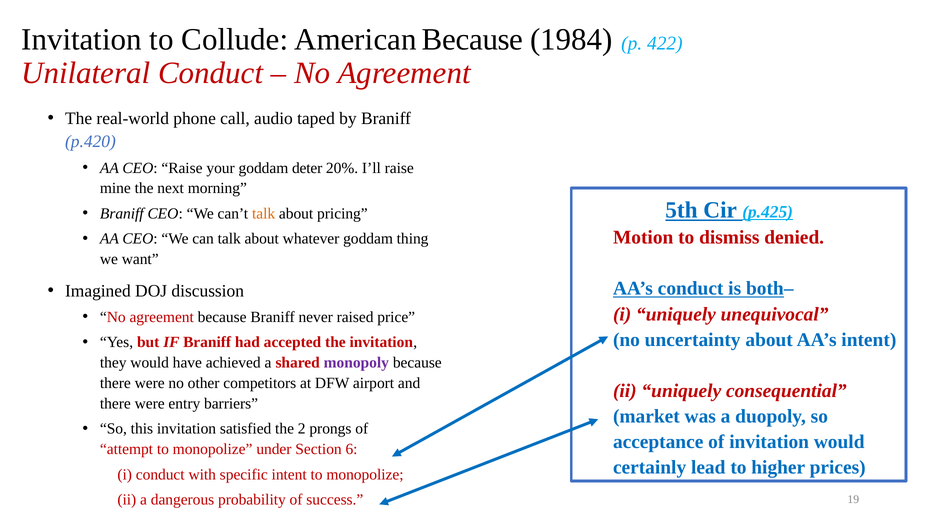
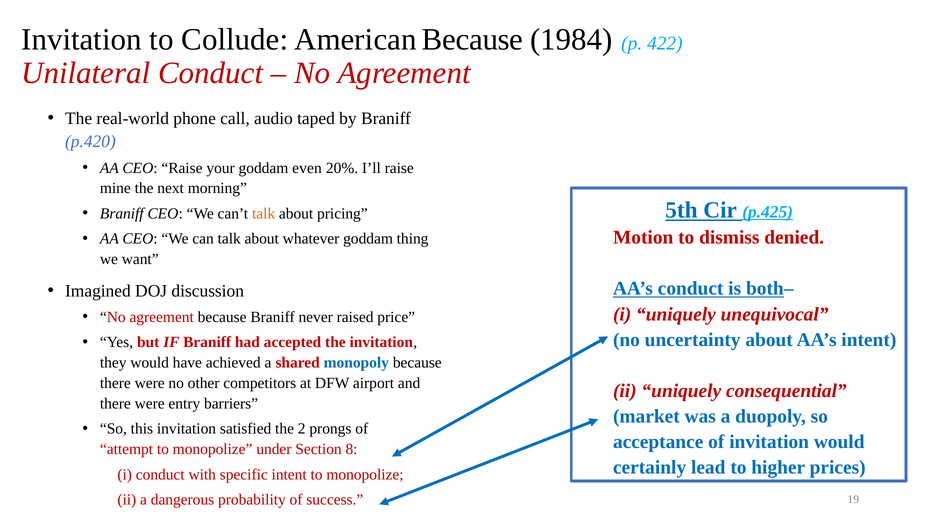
deter: deter -> even
monopoly colour: purple -> blue
6: 6 -> 8
